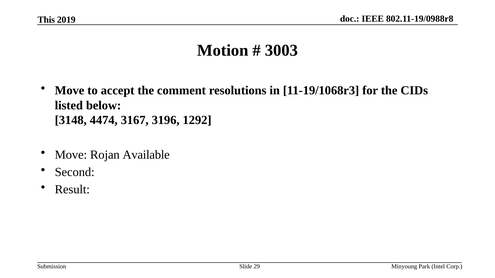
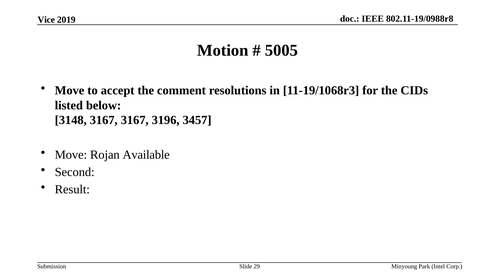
This: This -> Vice
3003: 3003 -> 5005
3148 4474: 4474 -> 3167
1292: 1292 -> 3457
